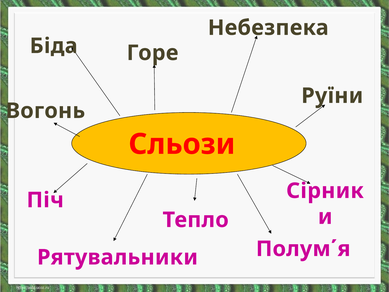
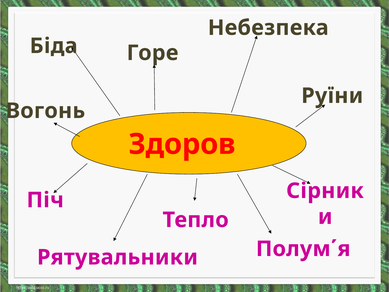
Сльози: Сльози -> Здоров
